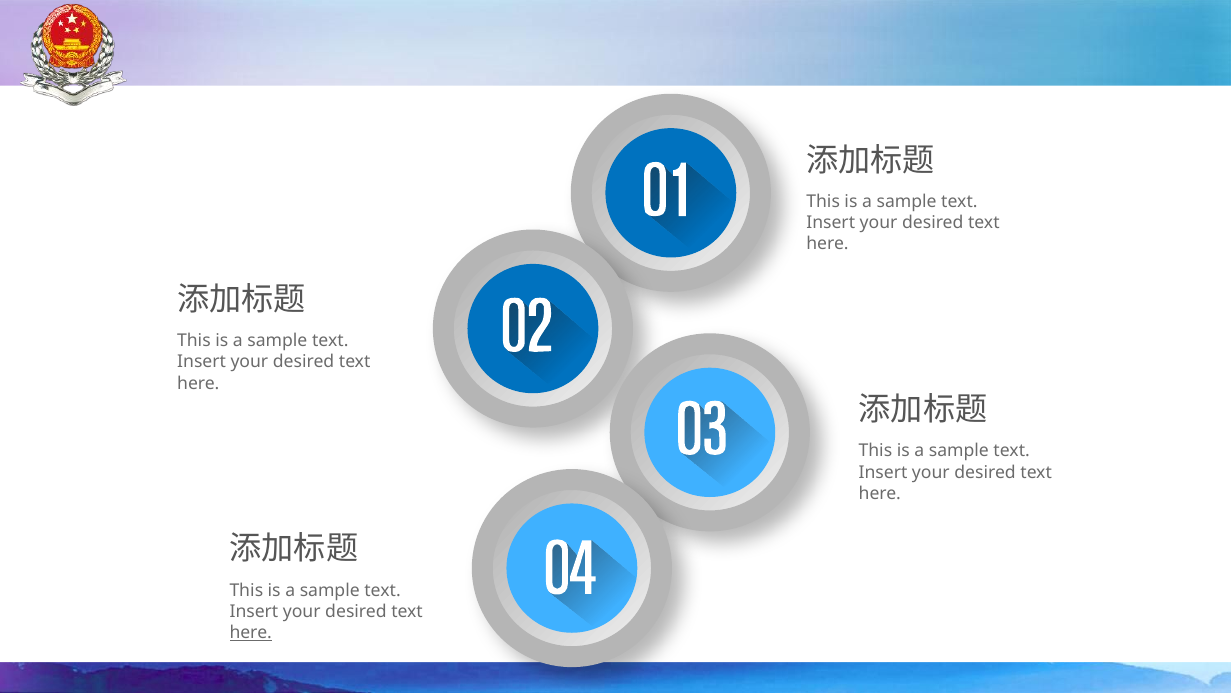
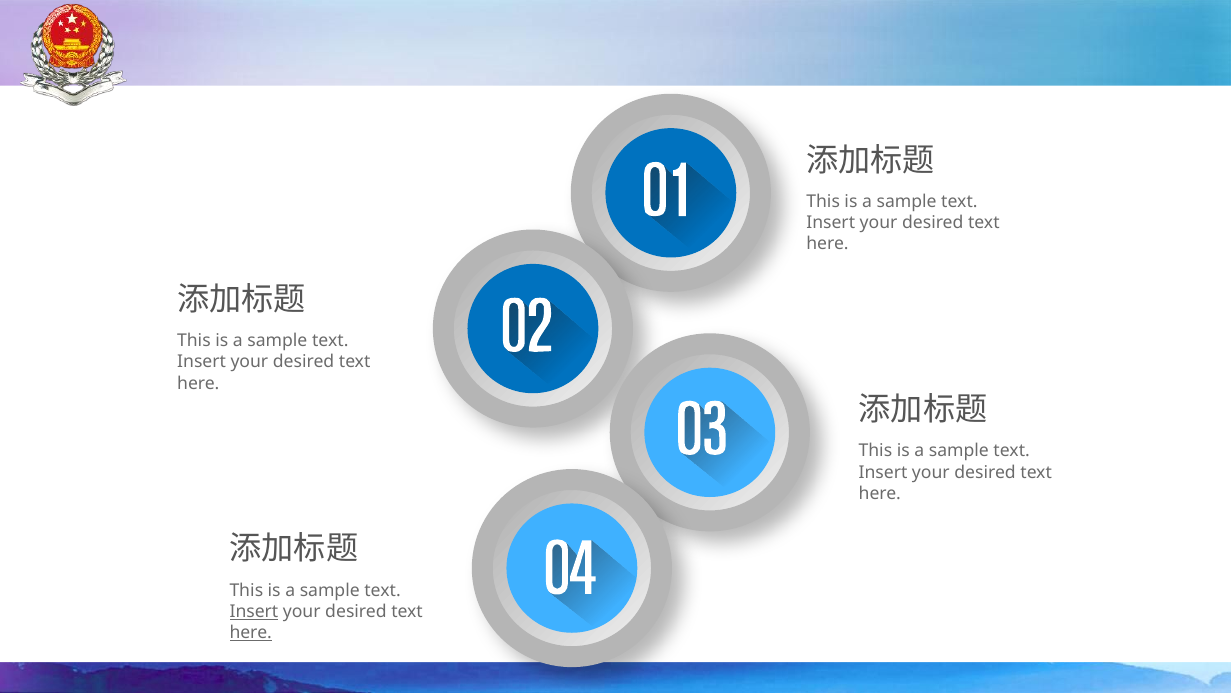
Insert at (254, 611) underline: none -> present
